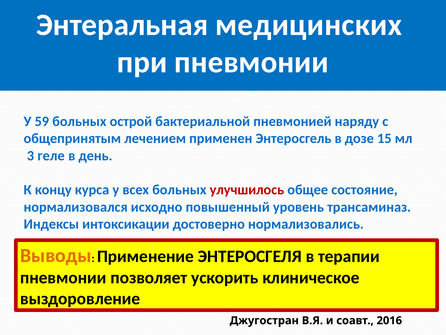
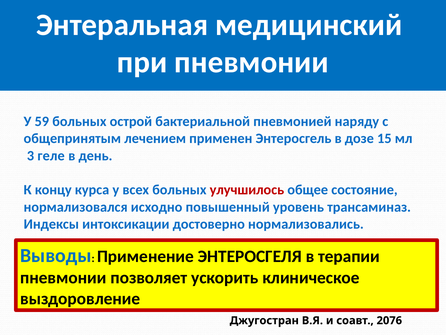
медицинских: медицинских -> медицинский
Выводы colour: orange -> blue
2016: 2016 -> 2076
